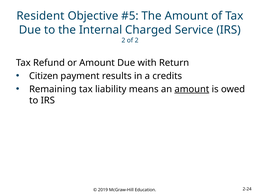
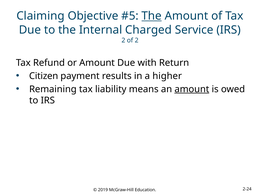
Resident: Resident -> Claiming
The at (152, 16) underline: none -> present
credits: credits -> higher
